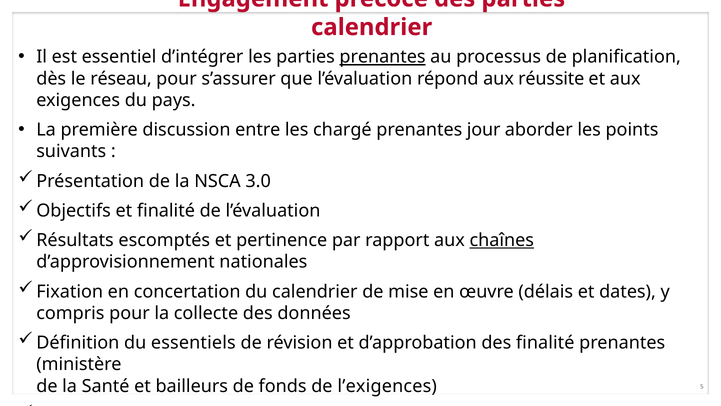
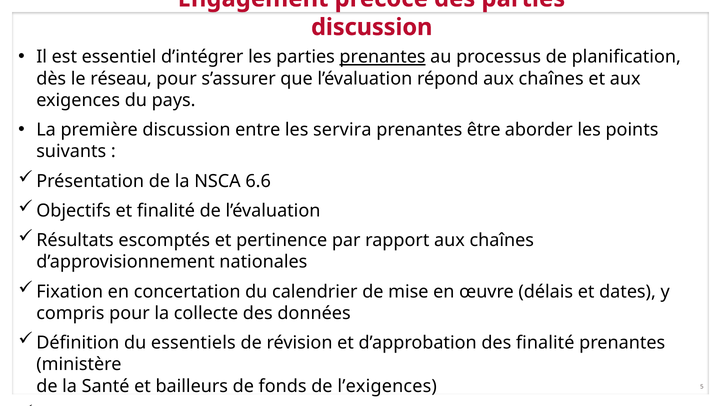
calendrier at (372, 27): calendrier -> discussion
répond aux réussite: réussite -> chaînes
chargé: chargé -> servira
jour: jour -> être
3.0: 3.0 -> 6.6
chaînes at (502, 240) underline: present -> none
